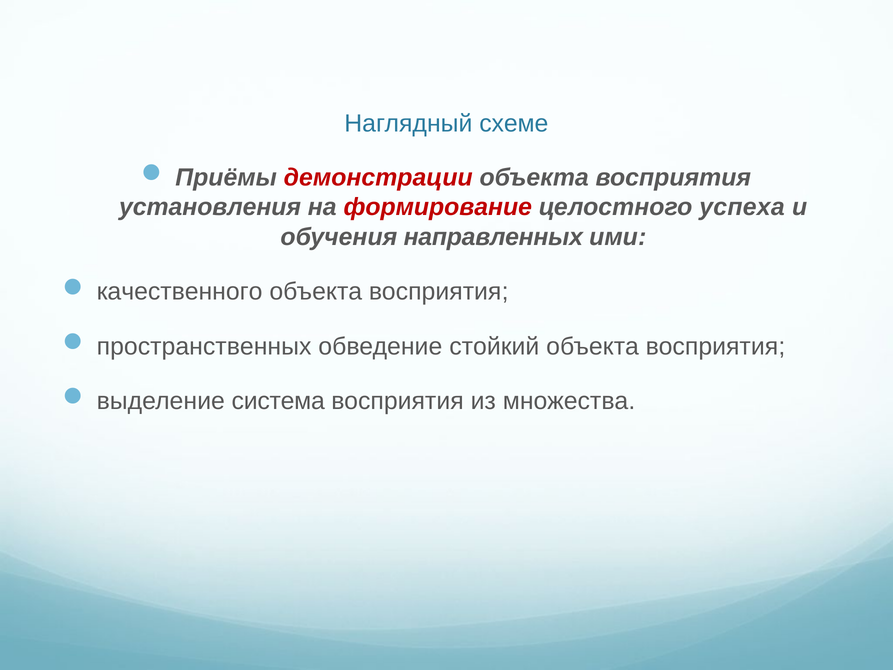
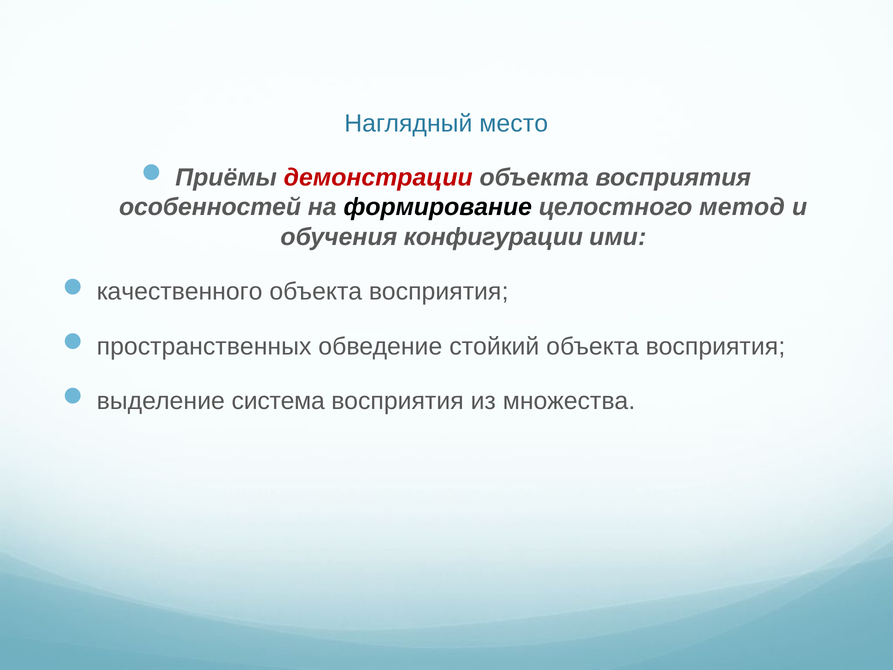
схеме: схеме -> место
установления: установления -> особенностей
формирование colour: red -> black
успеха: успеха -> метод
направленных: направленных -> конфигурации
